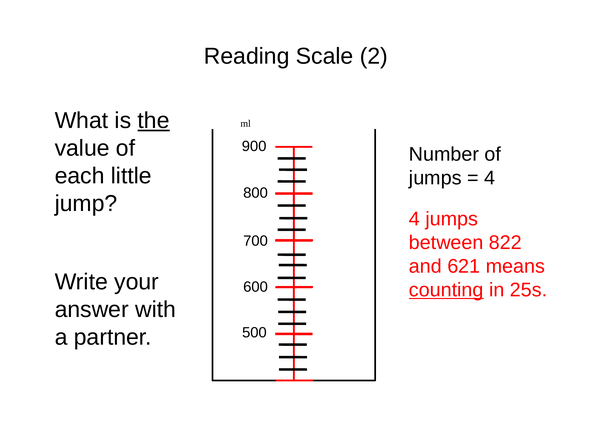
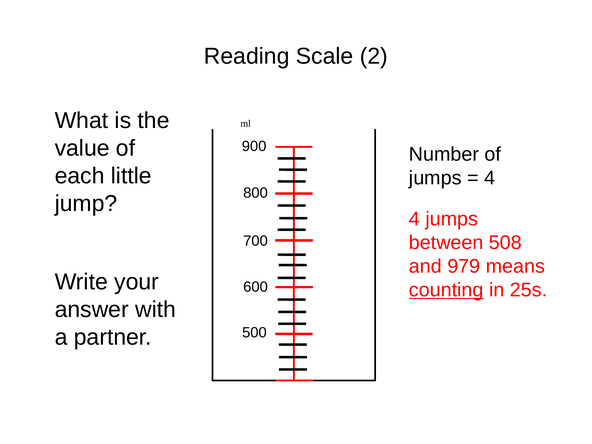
the underline: present -> none
822: 822 -> 508
621: 621 -> 979
